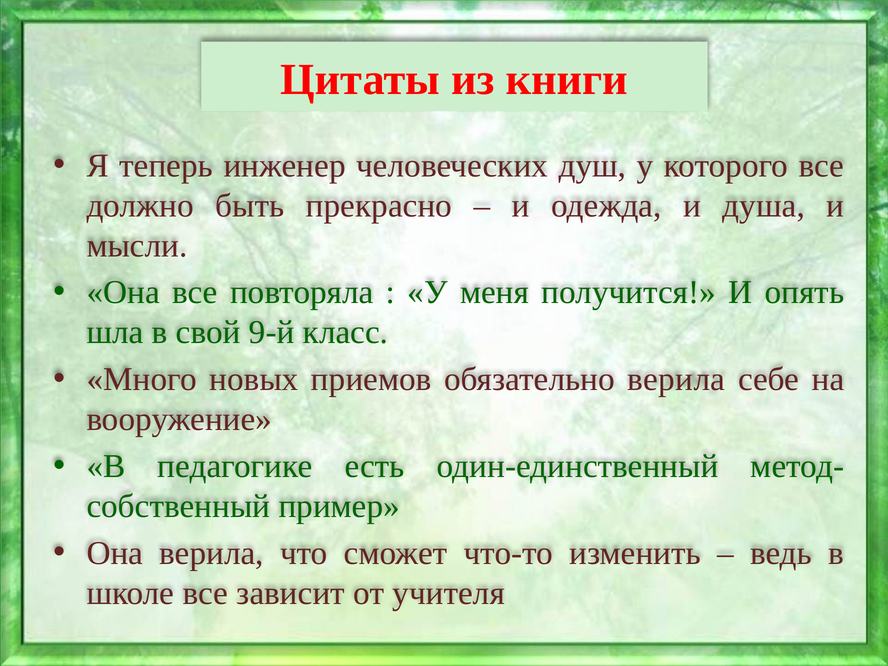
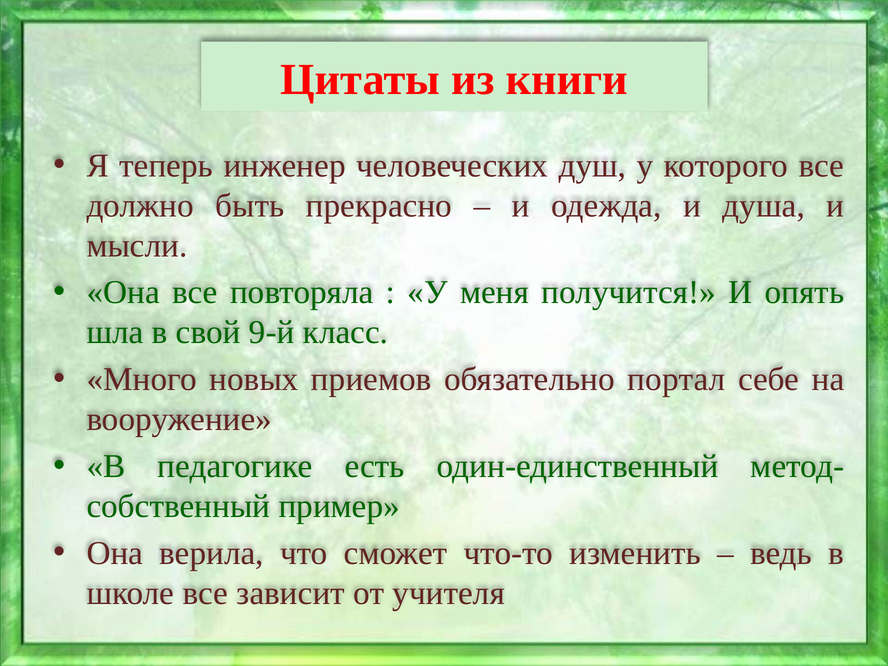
обязательно верила: верила -> портал
